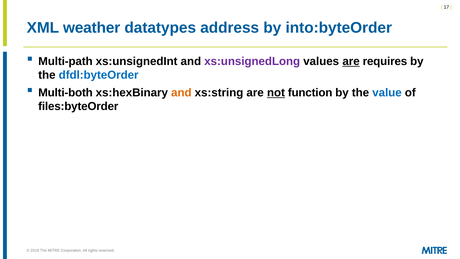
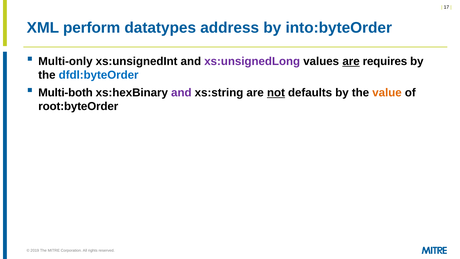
weather: weather -> perform
Multi-path: Multi-path -> Multi-only
and at (181, 93) colour: orange -> purple
function: function -> defaults
value colour: blue -> orange
files:byteOrder: files:byteOrder -> root:byteOrder
